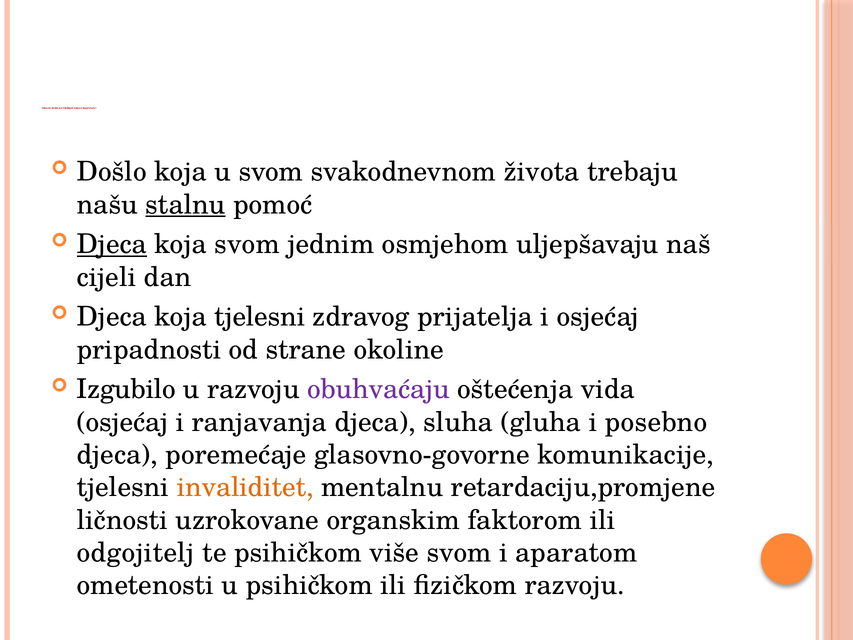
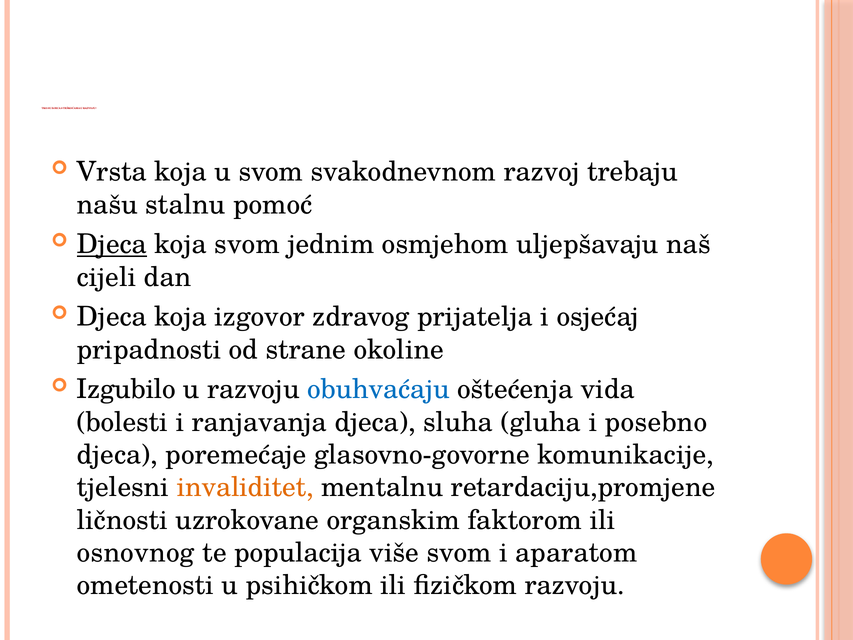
Došlo: Došlo -> Vrsta
života: života -> razvoj
stalnu underline: present -> none
koja tjelesni: tjelesni -> izgovor
obuhvaćaju colour: purple -> blue
osjećaj at (122, 422): osjećaj -> bolesti
odgojitelj: odgojitelj -> osnovnog
te psihičkom: psihičkom -> populacija
